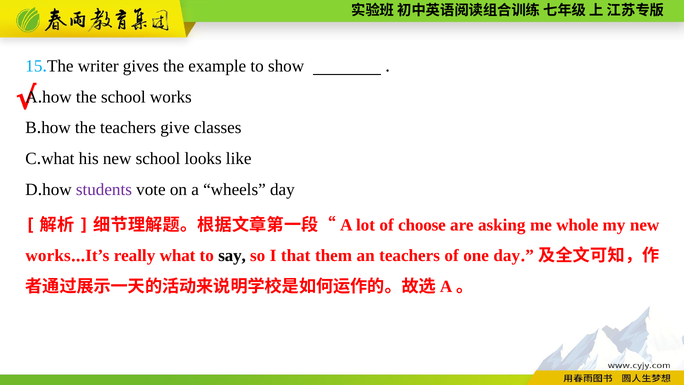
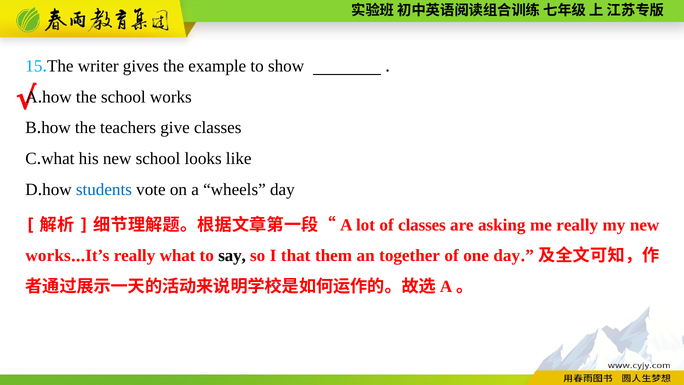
students colour: purple -> blue
of choose: choose -> classes
me whole: whole -> really
an teachers: teachers -> together
